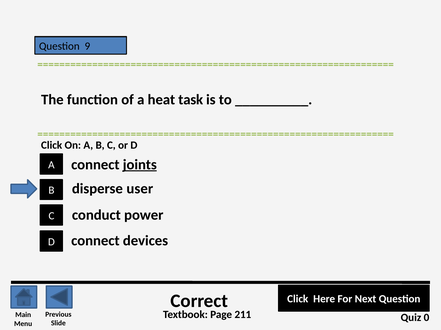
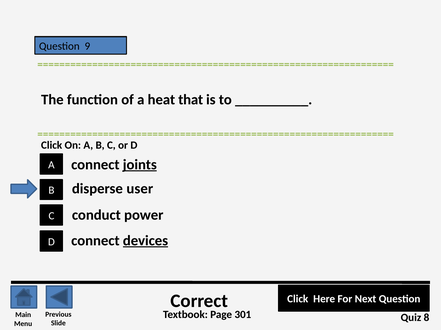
task: task -> that
devices underline: none -> present
211: 211 -> 301
0: 0 -> 8
